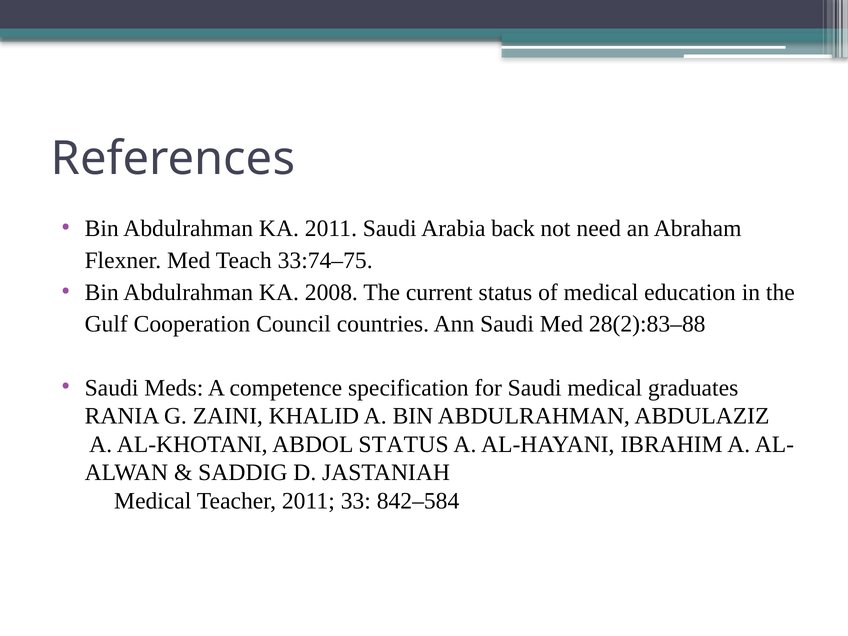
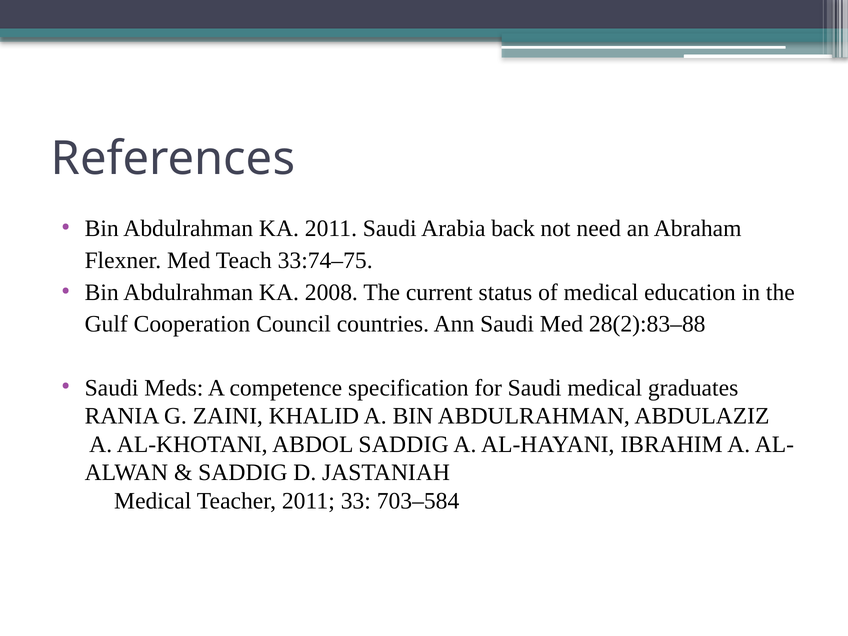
ABDOL STATUS: STATUS -> SADDIG
842–584: 842–584 -> 703–584
